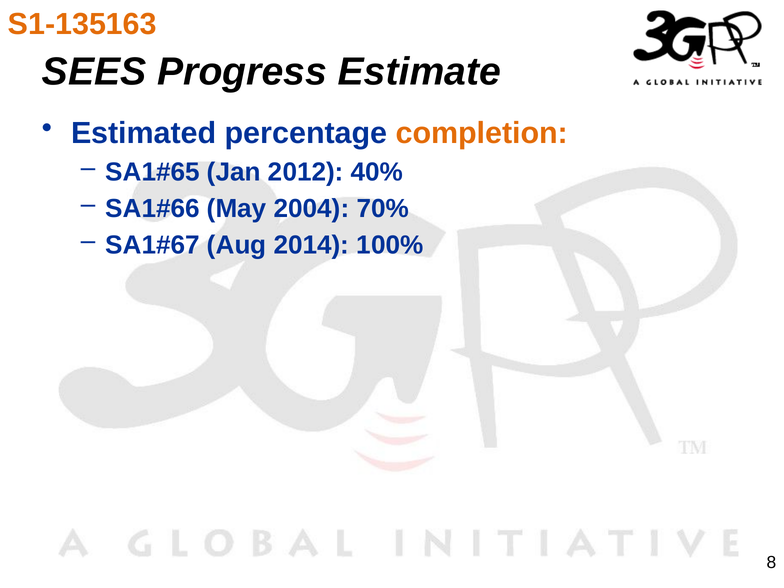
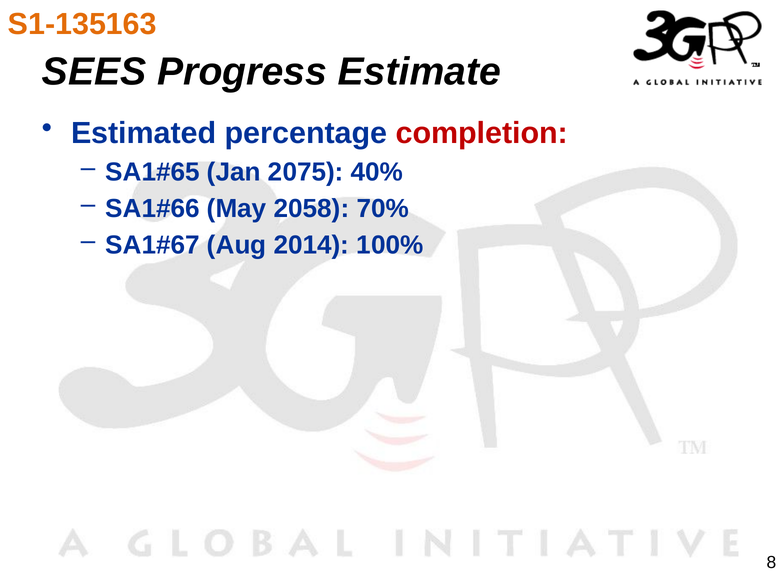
completion colour: orange -> red
2012: 2012 -> 2075
2004: 2004 -> 2058
